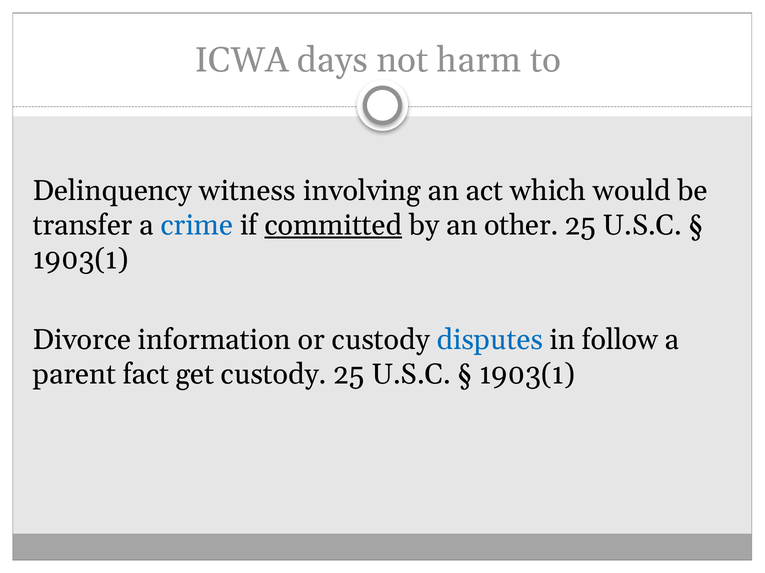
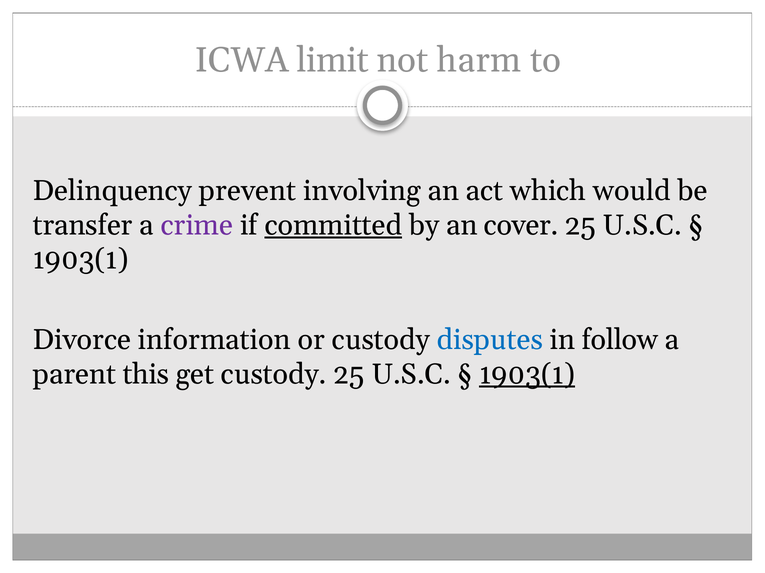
days: days -> limit
witness: witness -> prevent
crime colour: blue -> purple
other: other -> cover
fact: fact -> this
1903(1 at (527, 375) underline: none -> present
